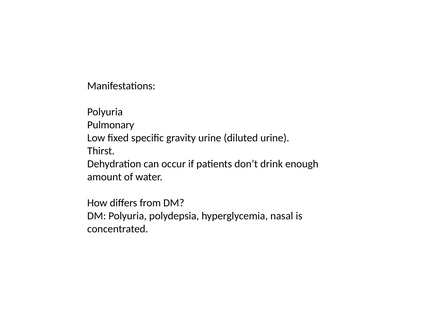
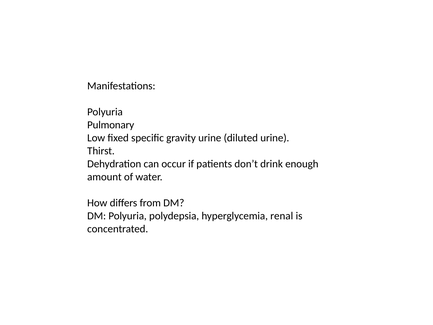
nasal: nasal -> renal
